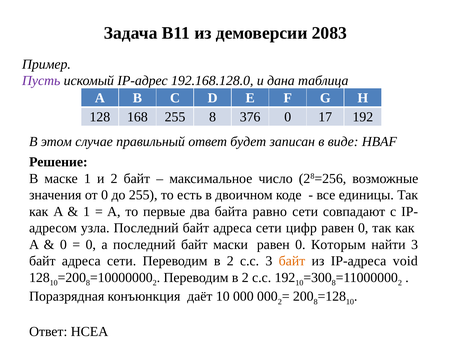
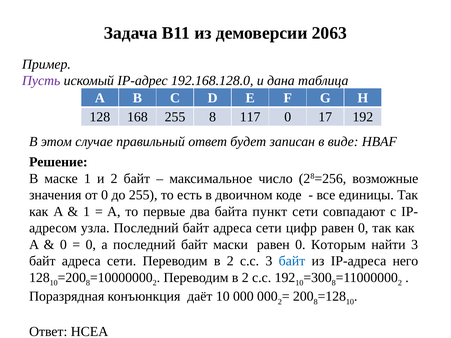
2083: 2083 -> 2063
376: 376 -> 117
равно: равно -> пункт
байт at (292, 261) colour: orange -> blue
void: void -> него
